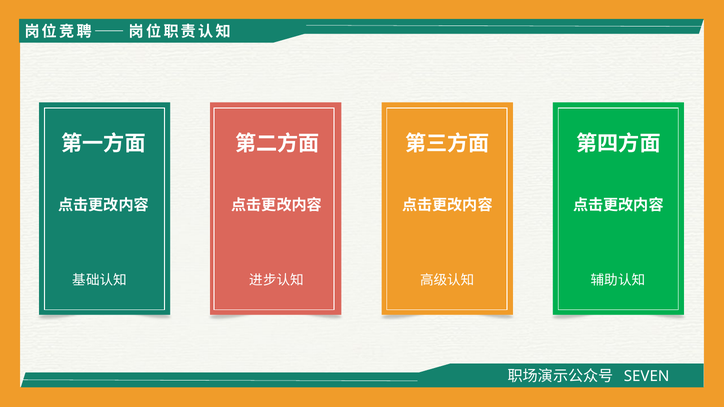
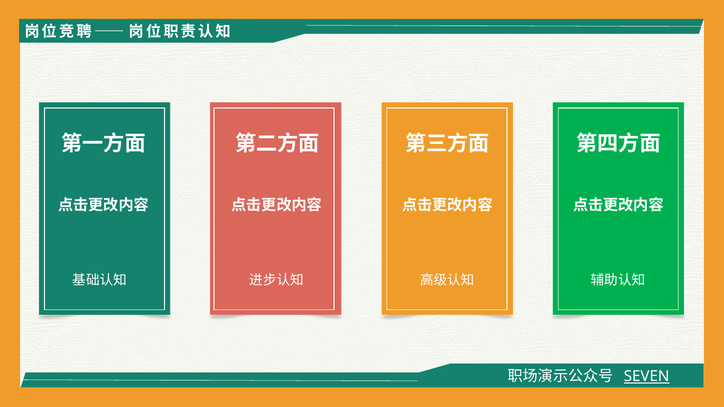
SEVEN underline: none -> present
